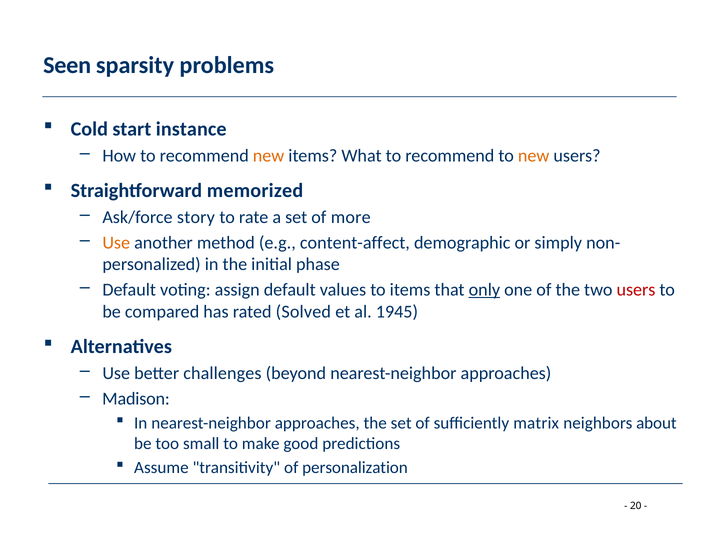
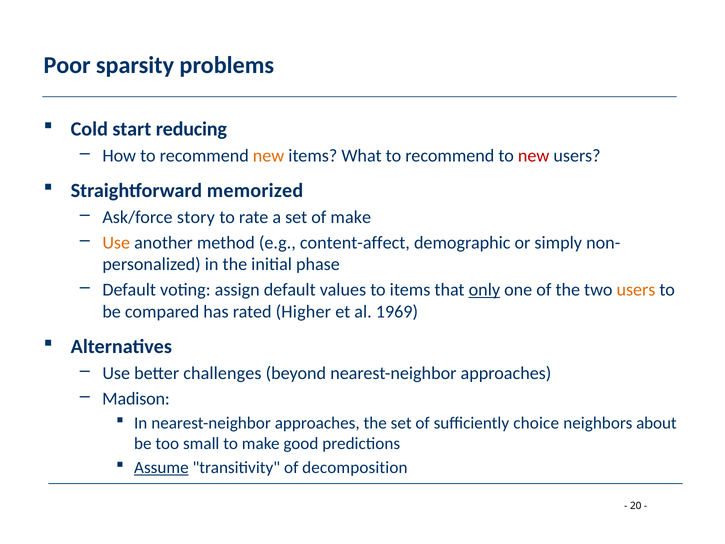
Seen: Seen -> Poor
instance: instance -> reducing
new at (534, 156) colour: orange -> red
of more: more -> make
users at (636, 290) colour: red -> orange
Solved: Solved -> Higher
1945: 1945 -> 1969
matrix: matrix -> choice
Assume underline: none -> present
personalization: personalization -> decomposition
